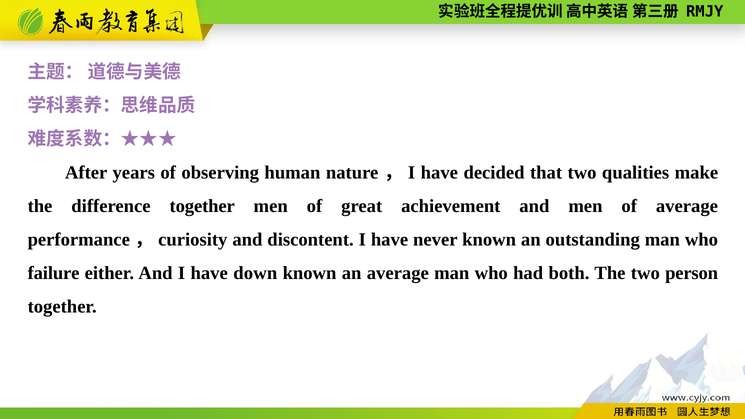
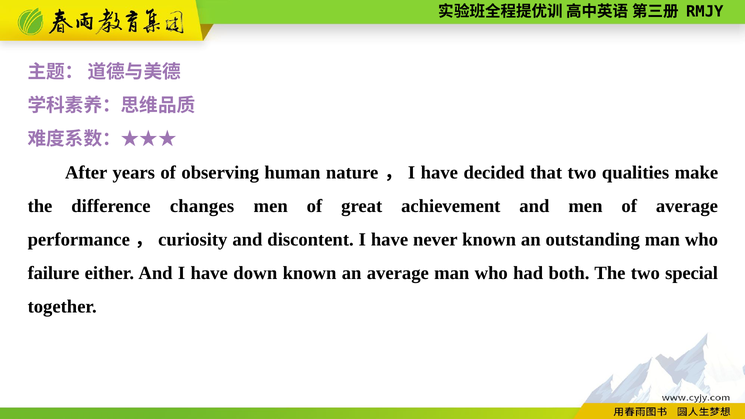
difference together: together -> changes
person: person -> special
